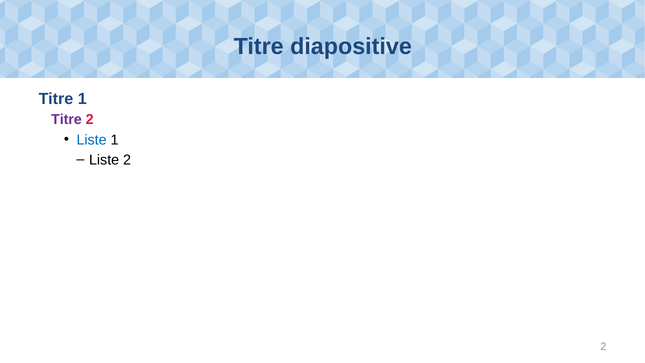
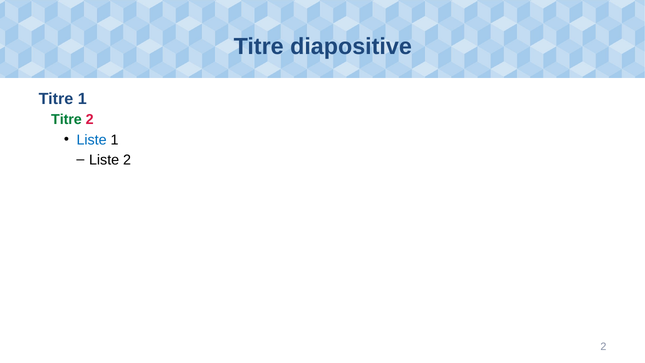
Titre at (66, 120) colour: purple -> green
